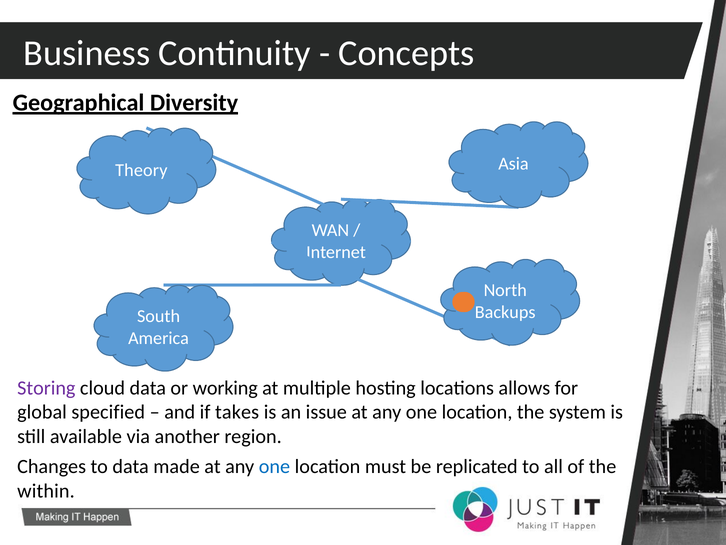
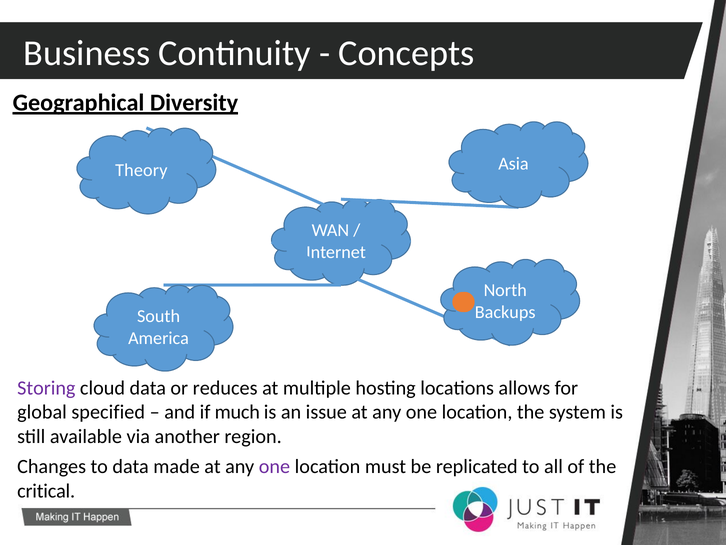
working: working -> reduces
takes: takes -> much
one at (274, 466) colour: blue -> purple
within: within -> critical
